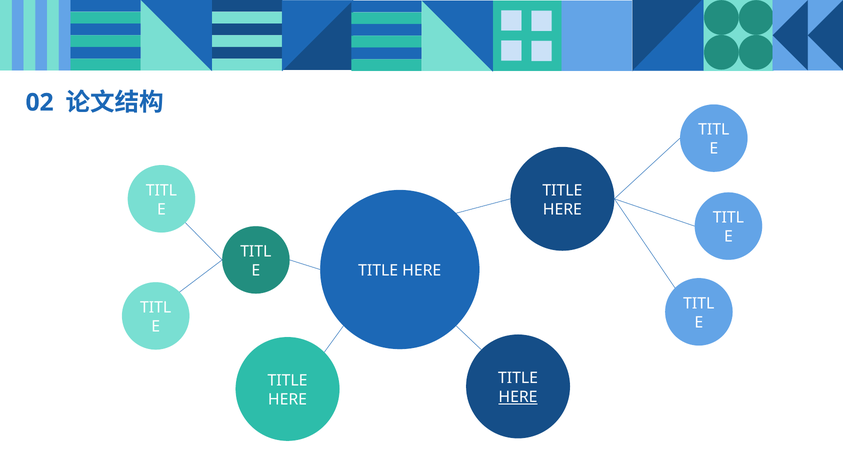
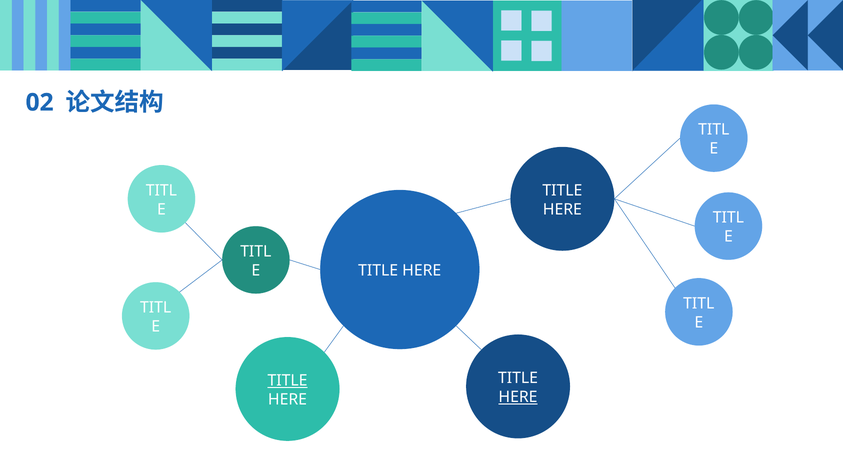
TITLE at (288, 381) underline: none -> present
